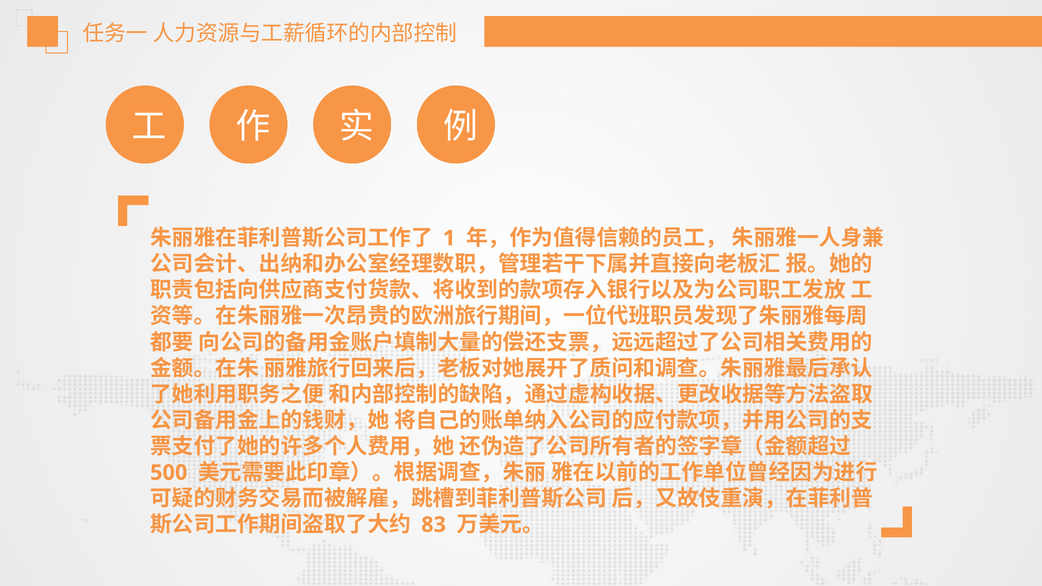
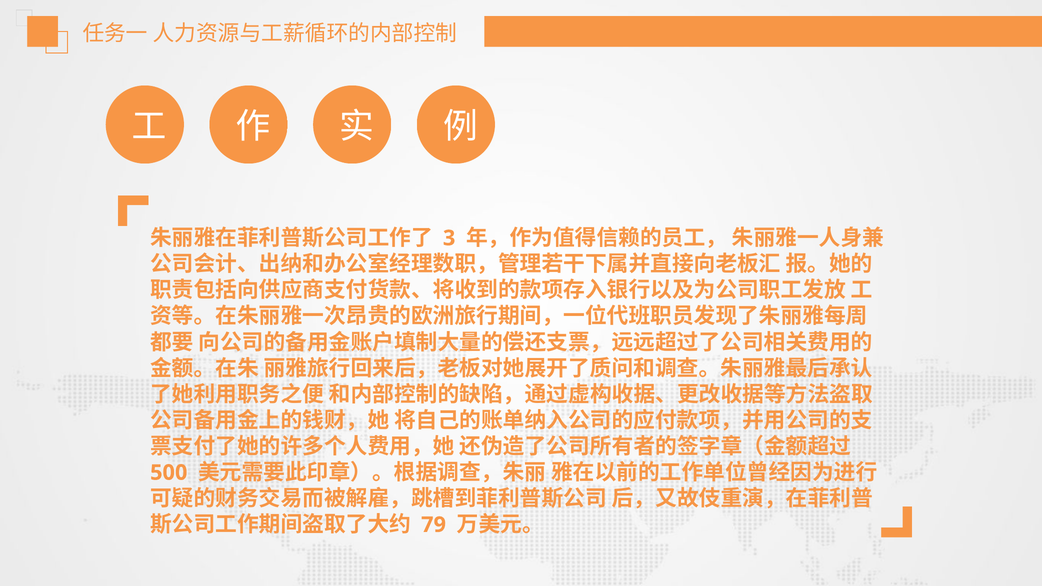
1: 1 -> 3
83: 83 -> 79
